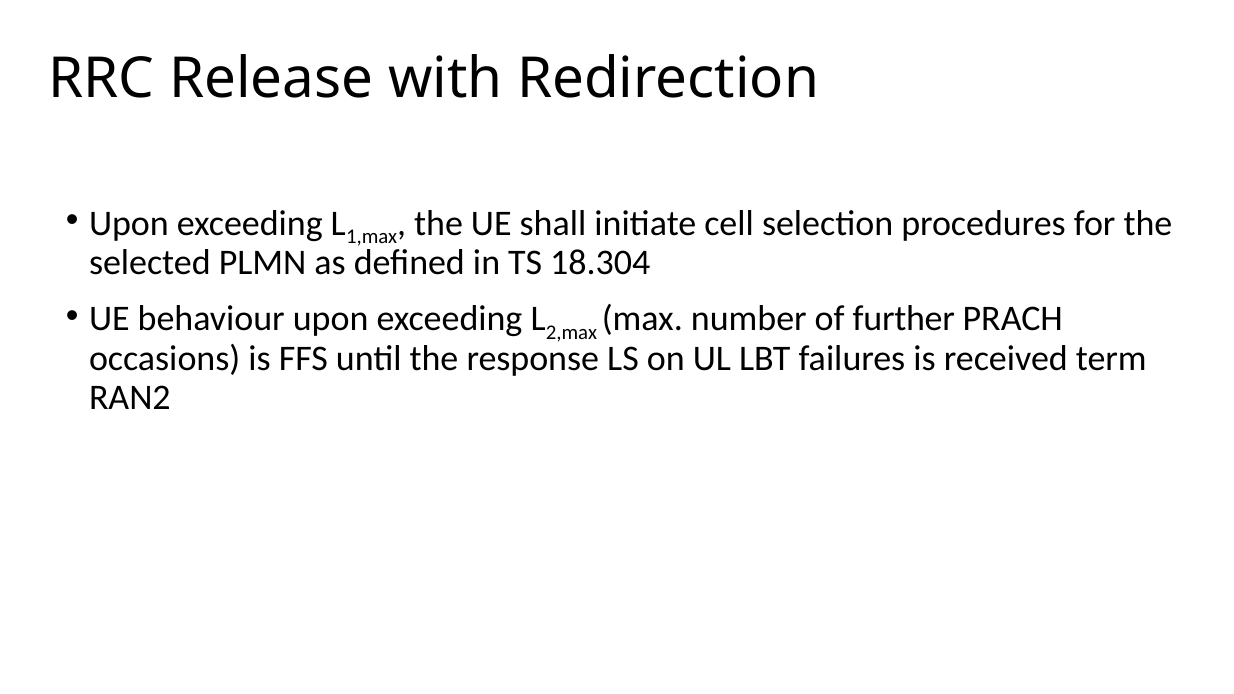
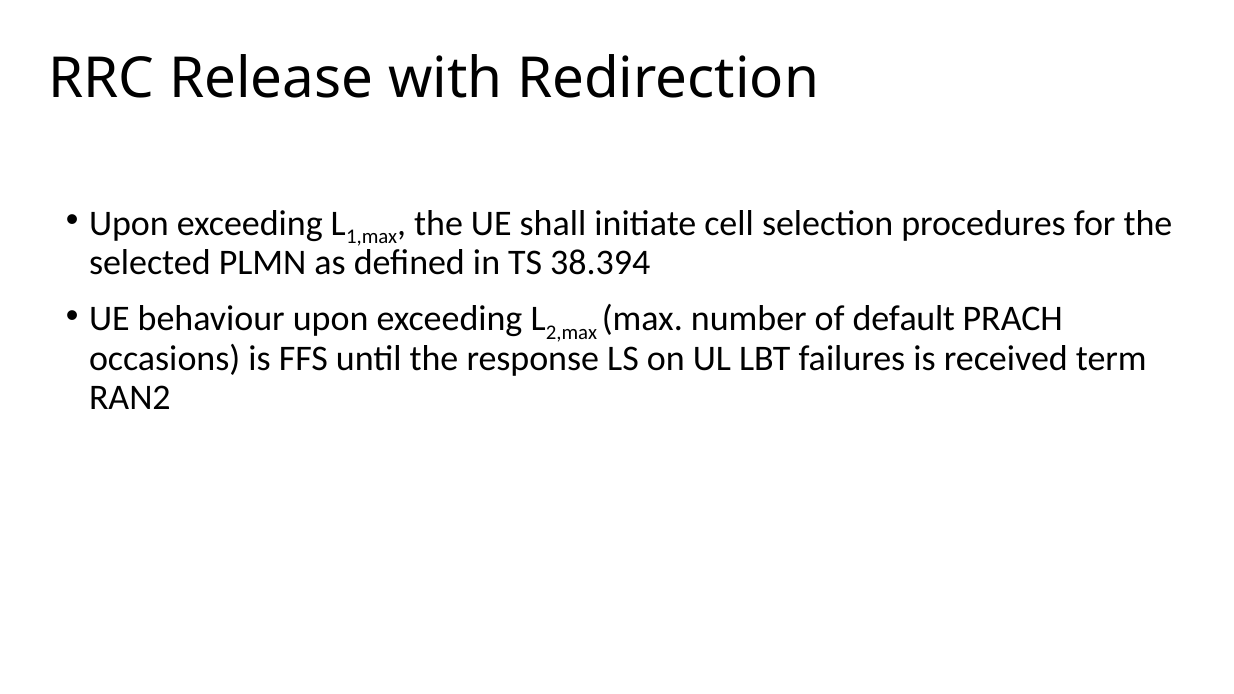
18.304: 18.304 -> 38.394
further: further -> default
